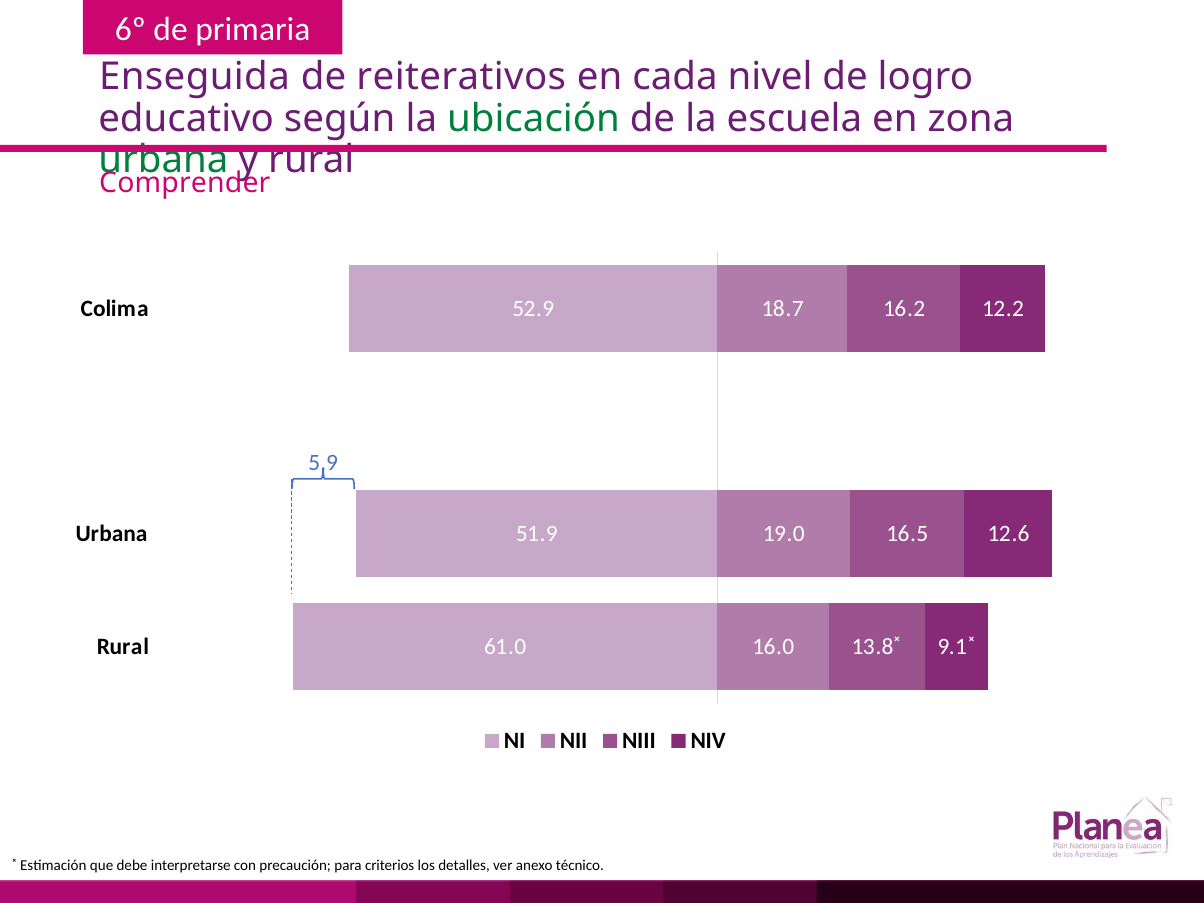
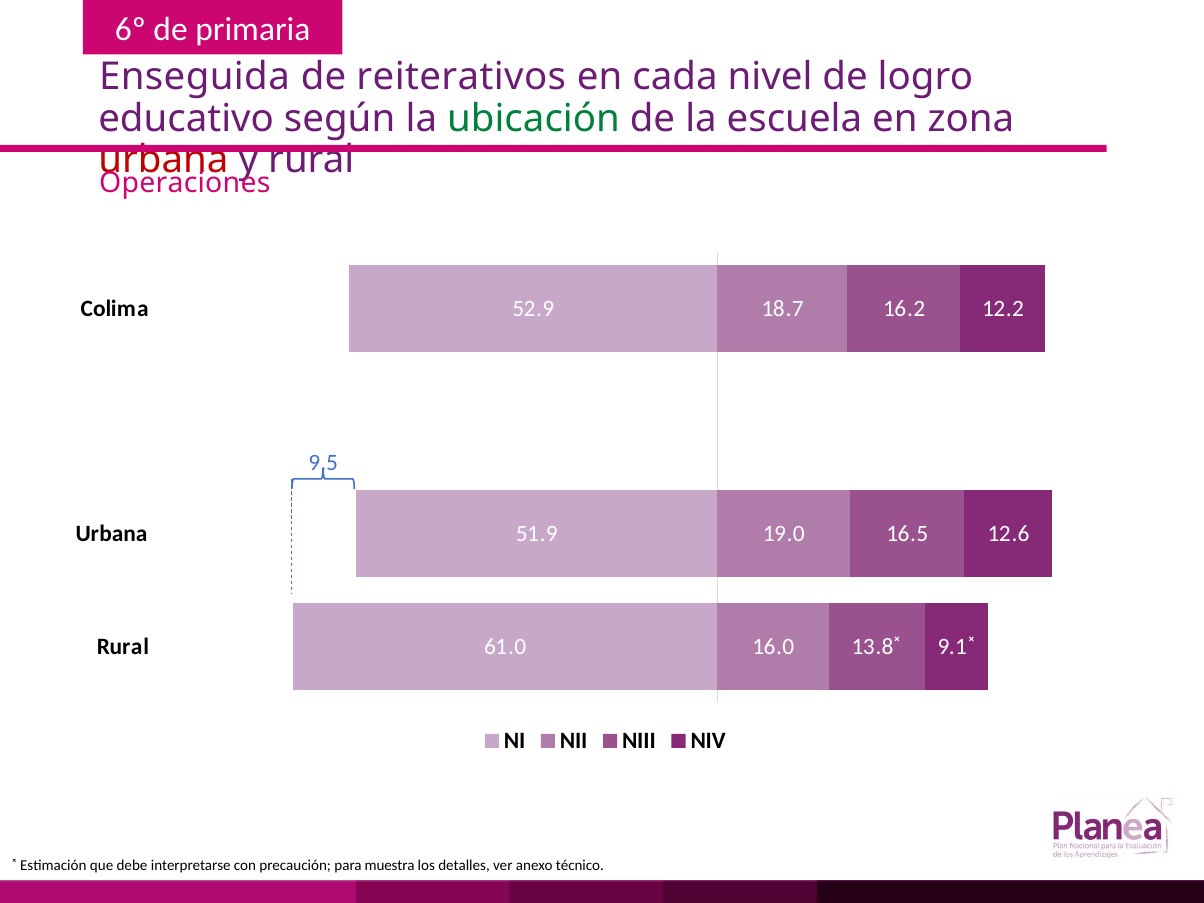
urbana at (163, 160) colour: green -> red
Comprender: Comprender -> Operaciones
5.9: 5.9 -> 9.5
criterios: criterios -> muestra
